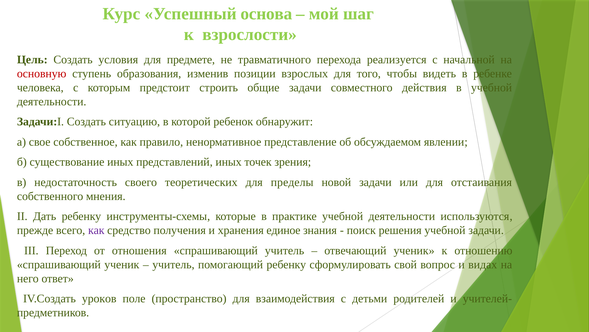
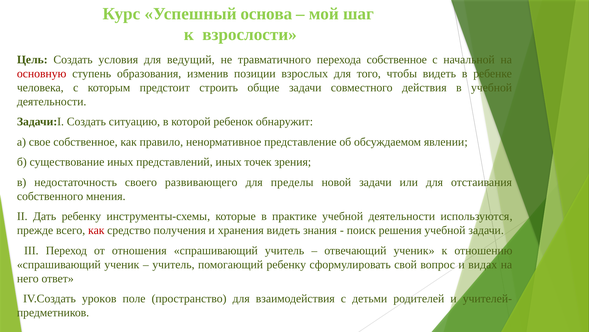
предмете: предмете -> ведущий
перехода реализуется: реализуется -> собственное
теоретических: теоретических -> развивающего
как at (96, 230) colour: purple -> red
хранения единое: единое -> видеть
